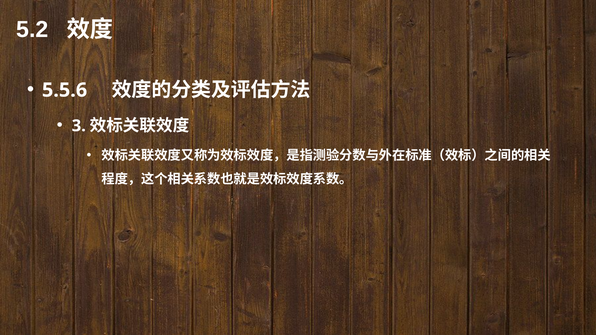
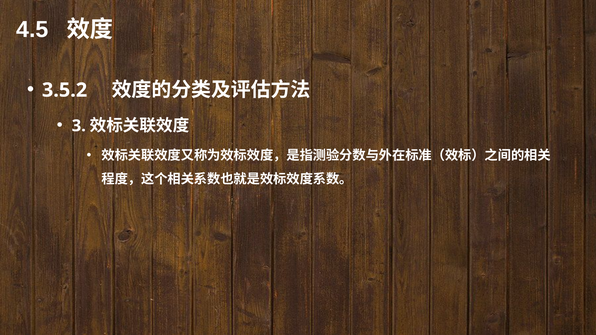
5.2: 5.2 -> 4.5
5.5.6: 5.5.6 -> 3.5.2
